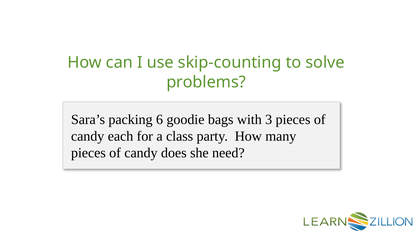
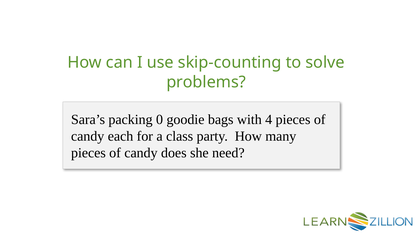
6: 6 -> 0
3: 3 -> 4
